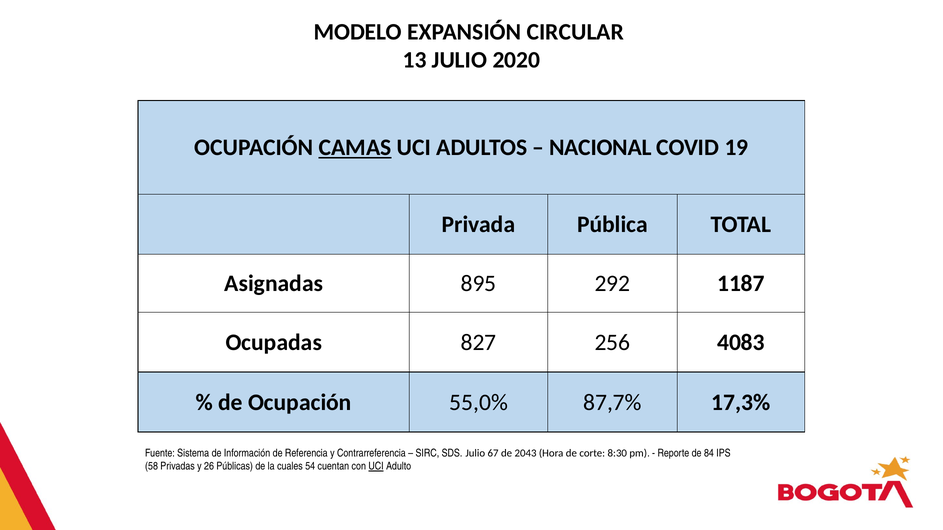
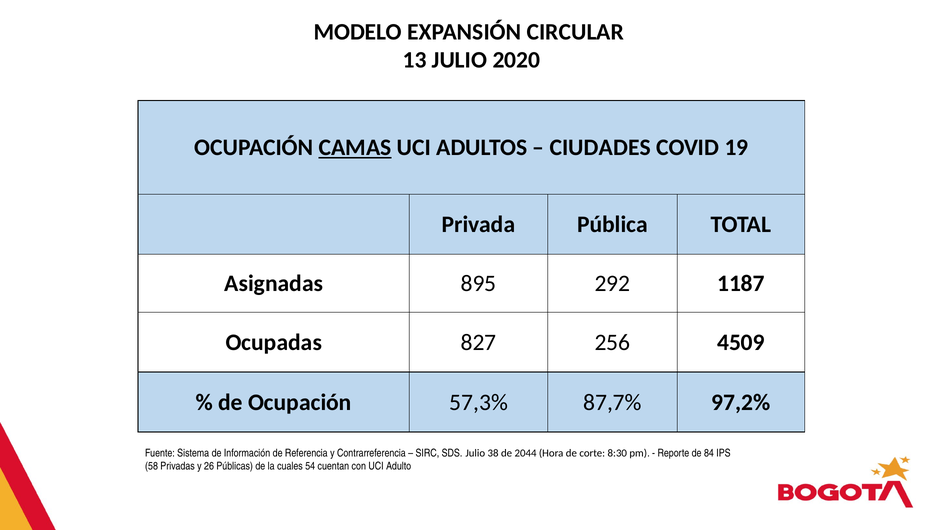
NACIONAL: NACIONAL -> CIUDADES
4083: 4083 -> 4509
55,0%: 55,0% -> 57,3%
17,3%: 17,3% -> 97,2%
67: 67 -> 38
2043: 2043 -> 2044
UCI at (376, 467) underline: present -> none
